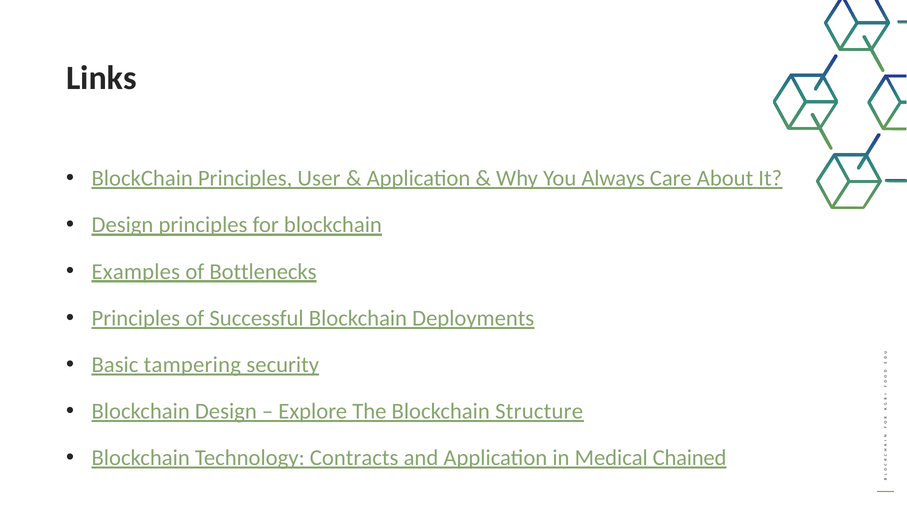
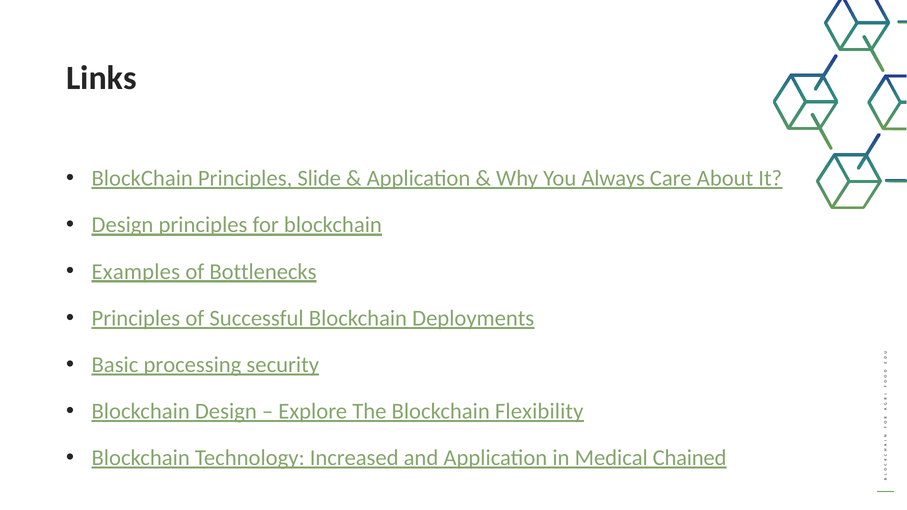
User: User -> Slide
tampering: tampering -> processing
Structure: Structure -> Flexibility
Contracts: Contracts -> Increased
